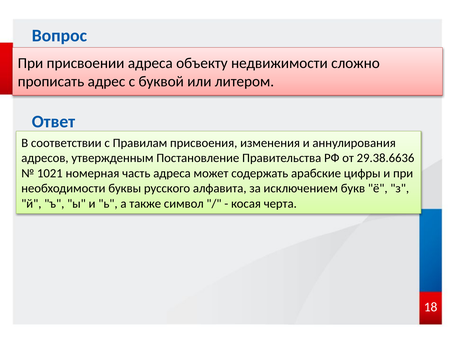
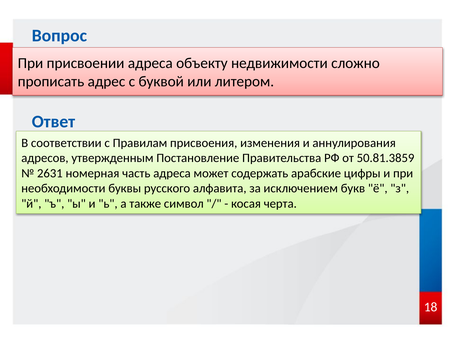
29.38.6636: 29.38.6636 -> 50.81.3859
1021: 1021 -> 2631
